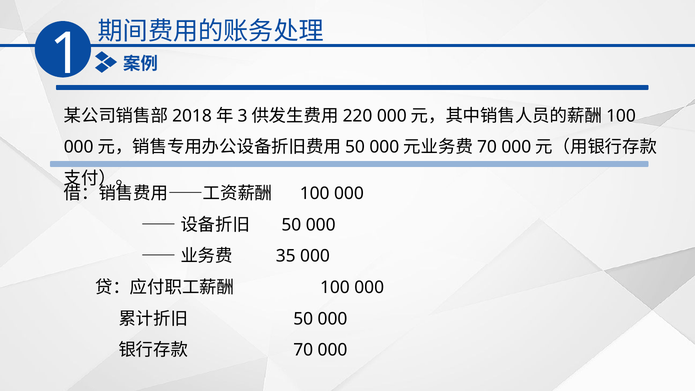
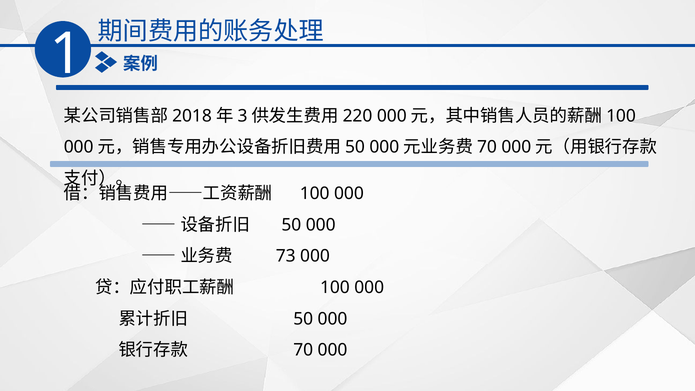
35: 35 -> 73
